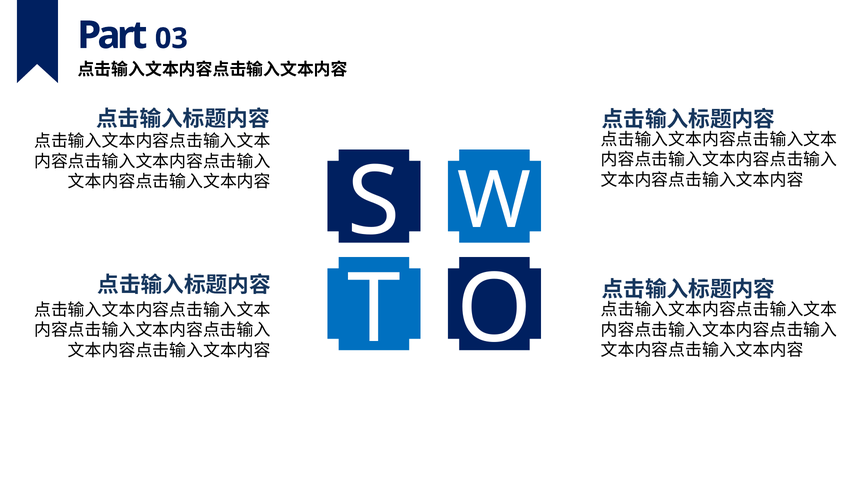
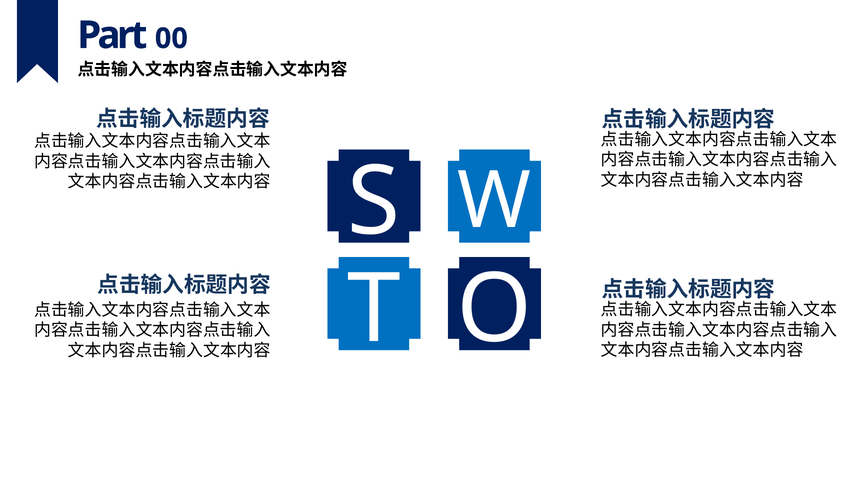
03: 03 -> 00
